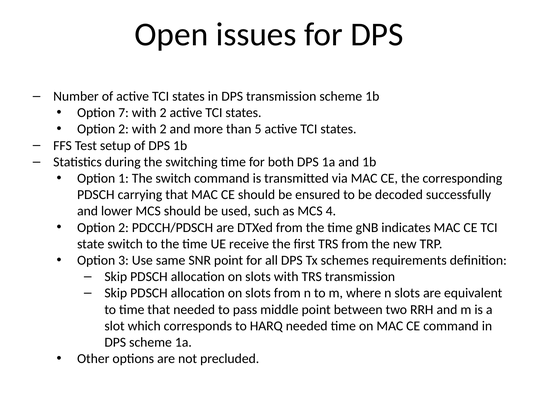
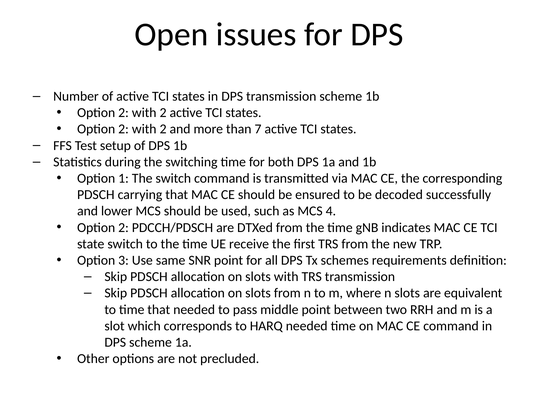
7 at (124, 113): 7 -> 2
5: 5 -> 7
